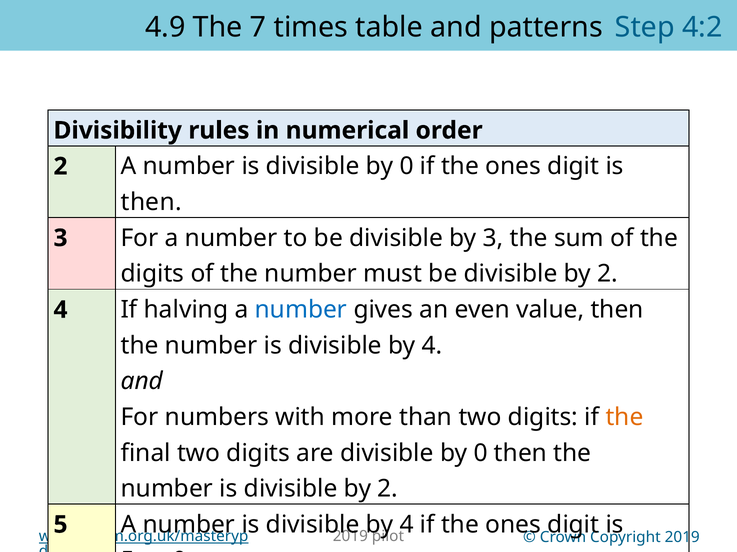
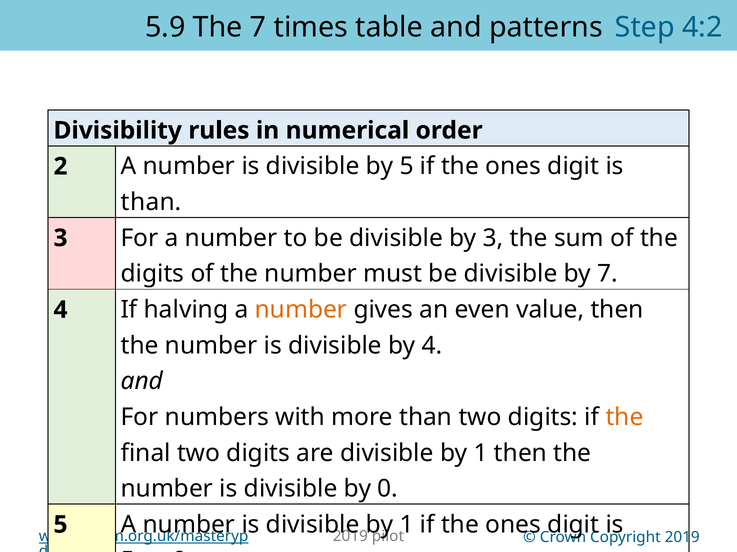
4.9: 4.9 -> 5.9
is divisible by 0: 0 -> 5
then at (151, 202): then -> than
be divisible by 2: 2 -> 7
number at (301, 310) colour: blue -> orange
are divisible by 0: 0 -> 1
is divisible by 2: 2 -> 0
4 at (407, 525): 4 -> 1
